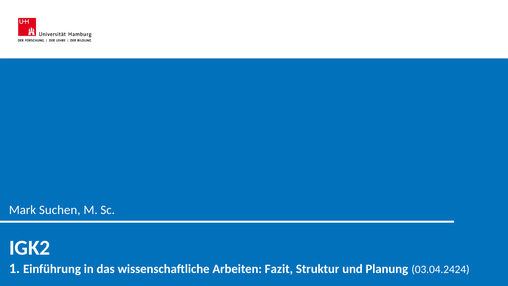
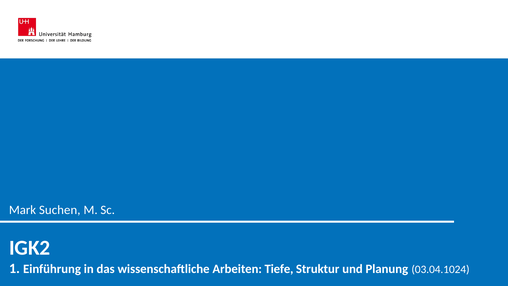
Fazit: Fazit -> Tiefe
03.04.2424: 03.04.2424 -> 03.04.1024
